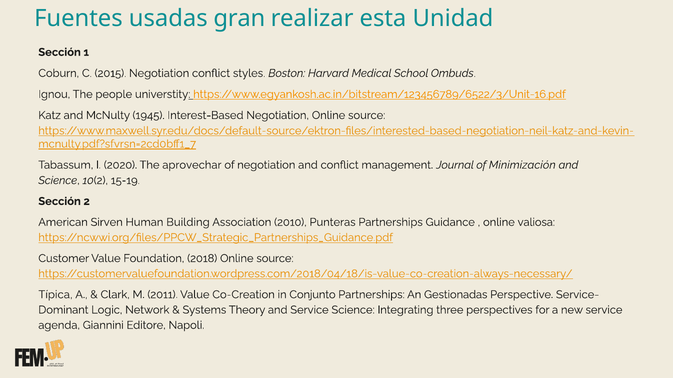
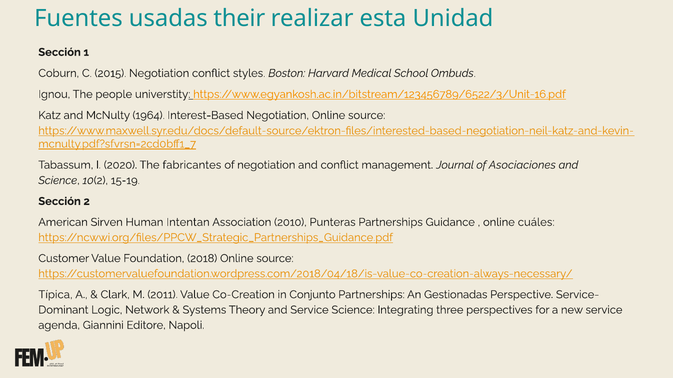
gran: gran -> their
1945: 1945 -> 1964
aprovechar: aprovechar -> fabricantes
Minimización: Minimización -> Asociaciones
Building: Building -> Intentan
valiosa: valiosa -> cuáles
